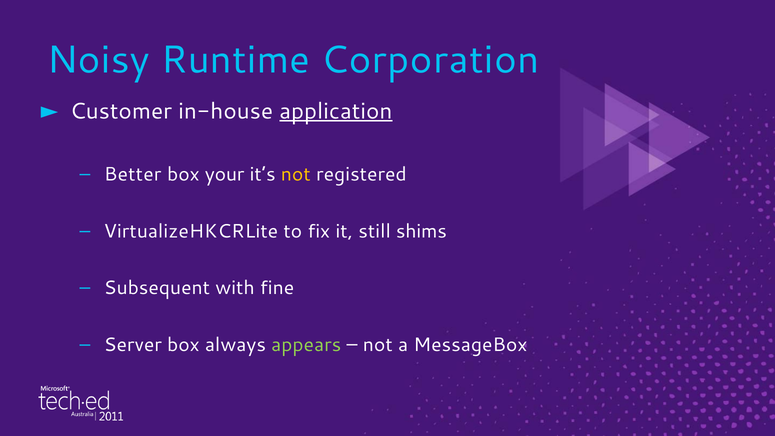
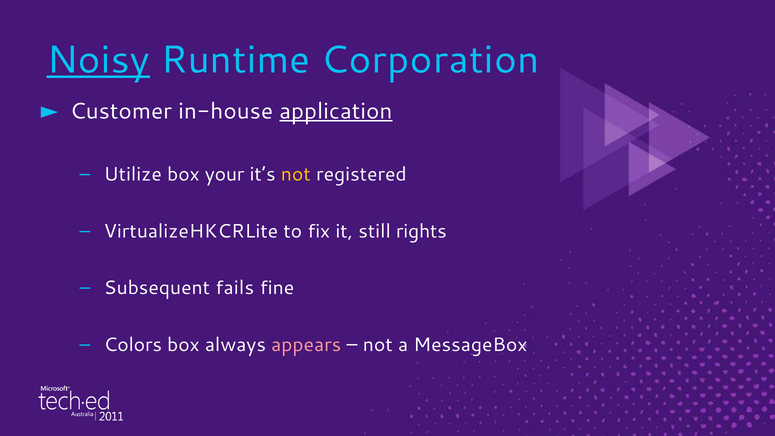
Noisy underline: none -> present
Better: Better -> Utilize
shims: shims -> rights
with: with -> fails
Server: Server -> Colors
appears colour: light green -> pink
